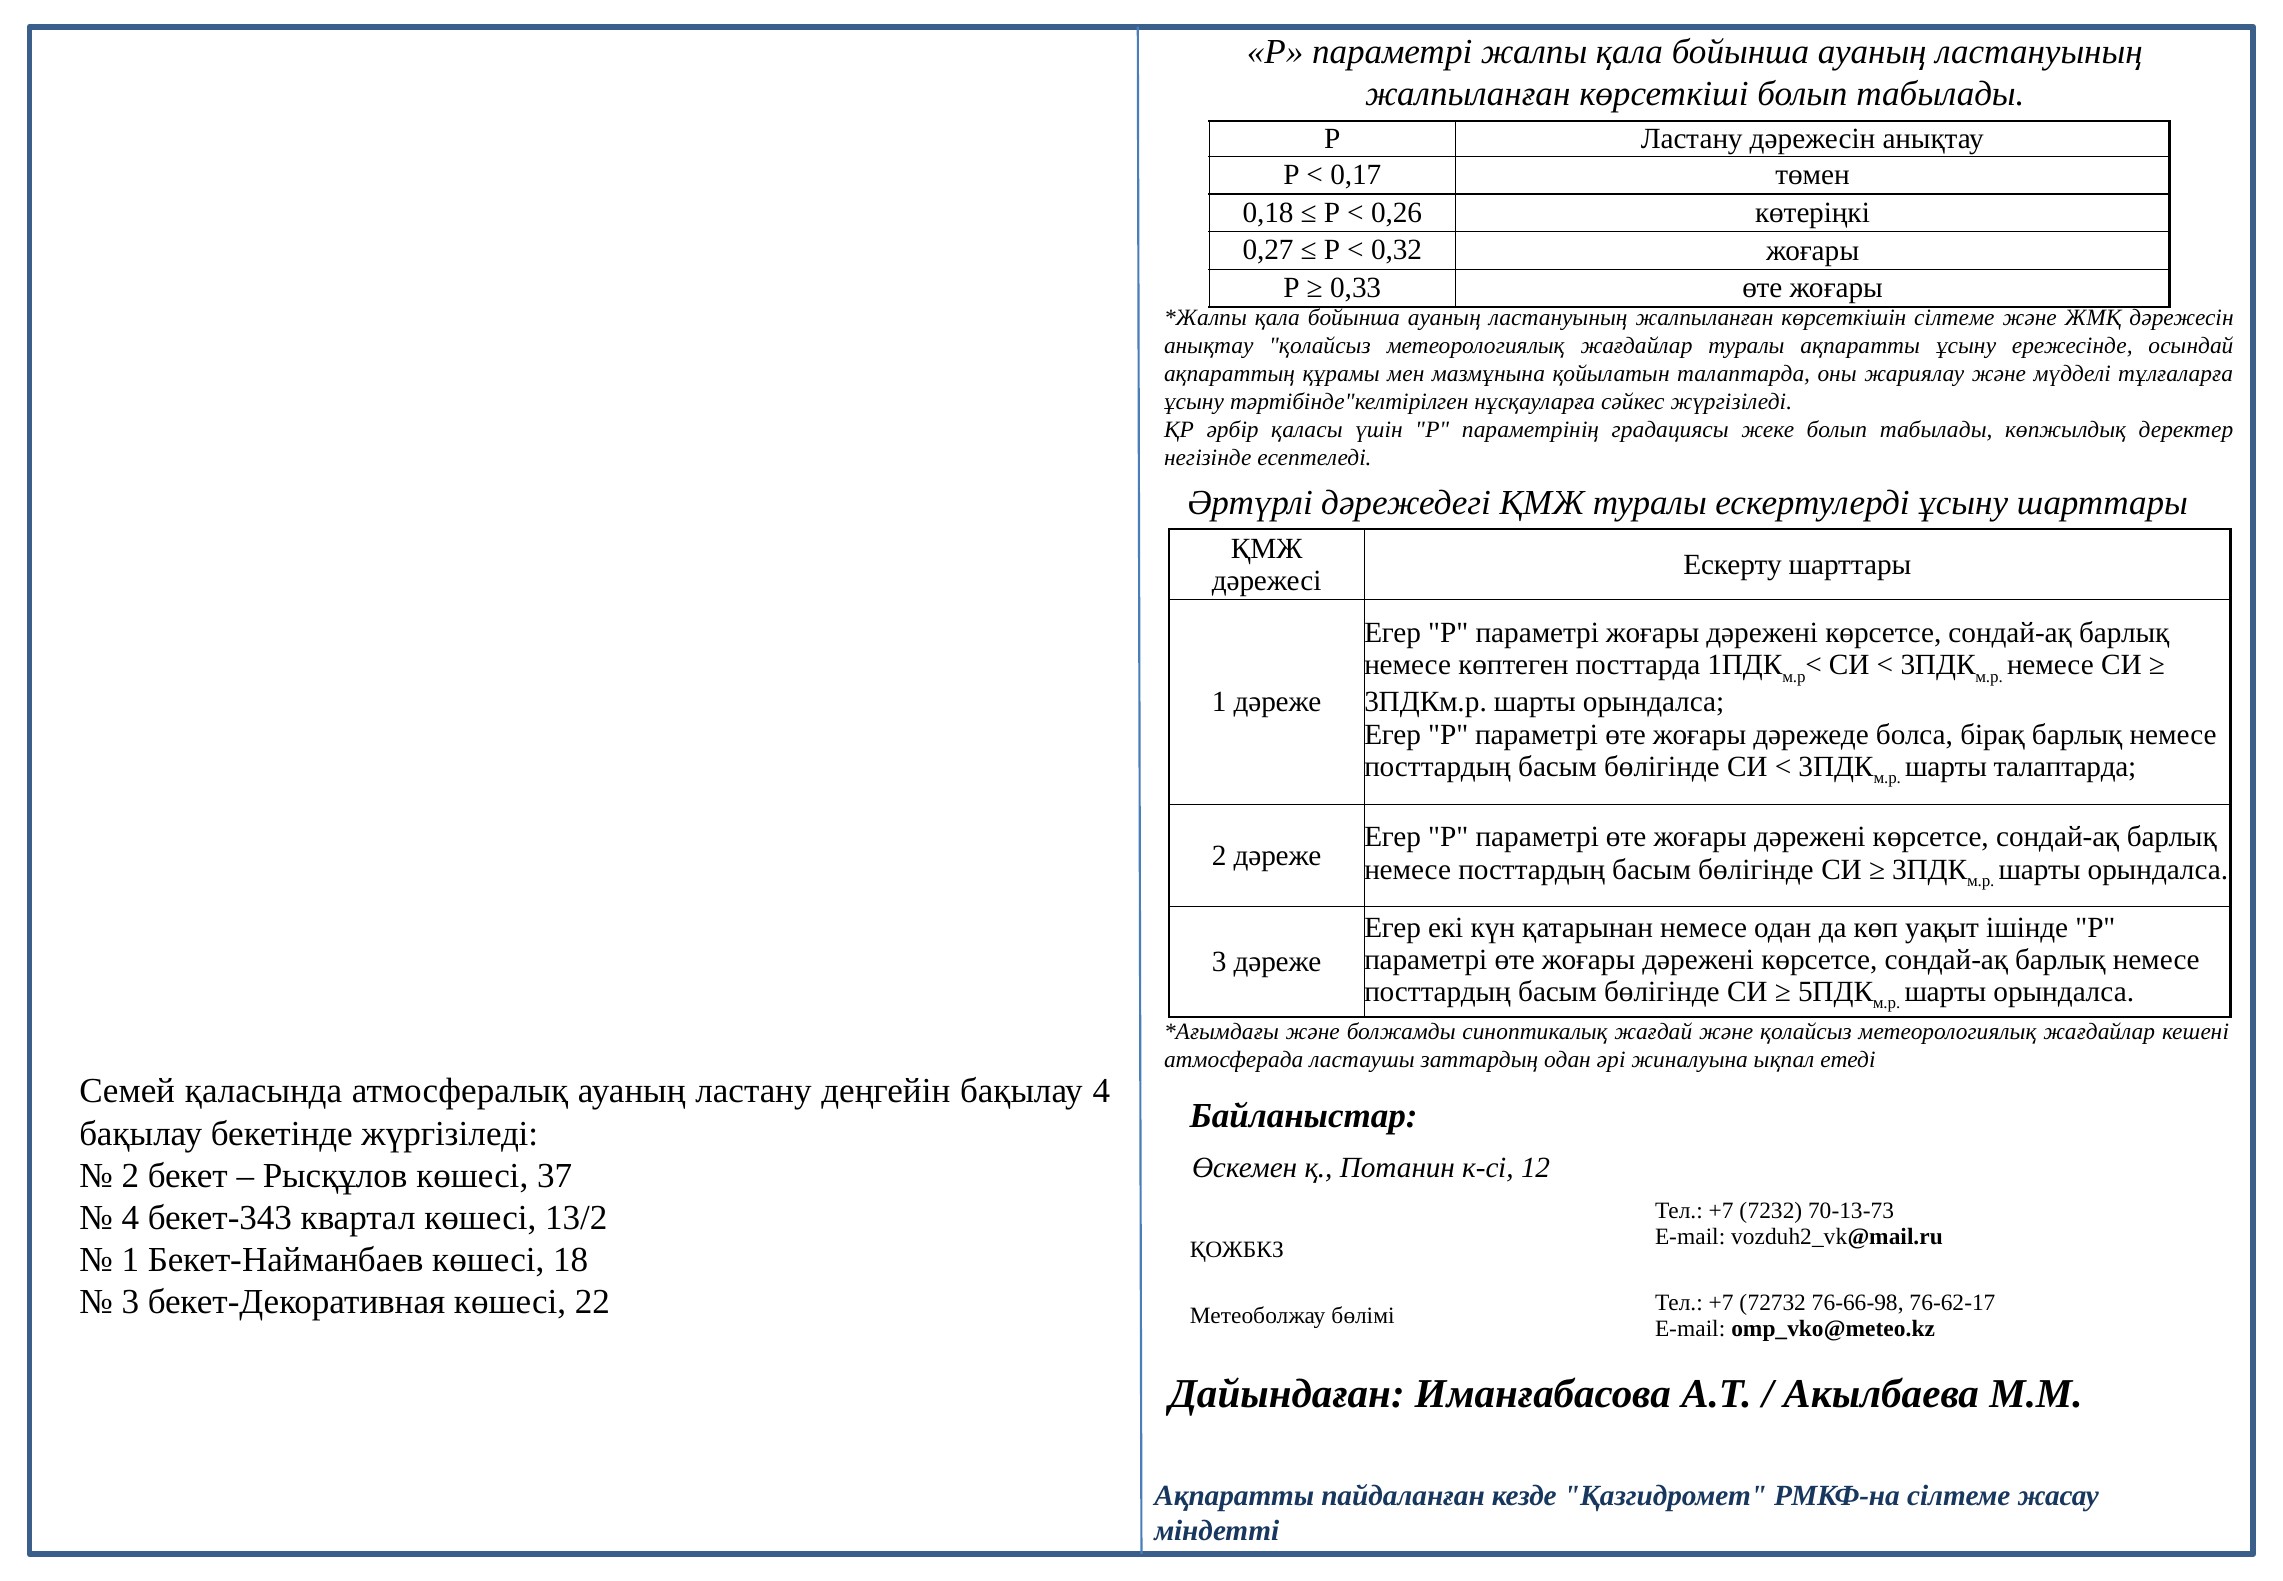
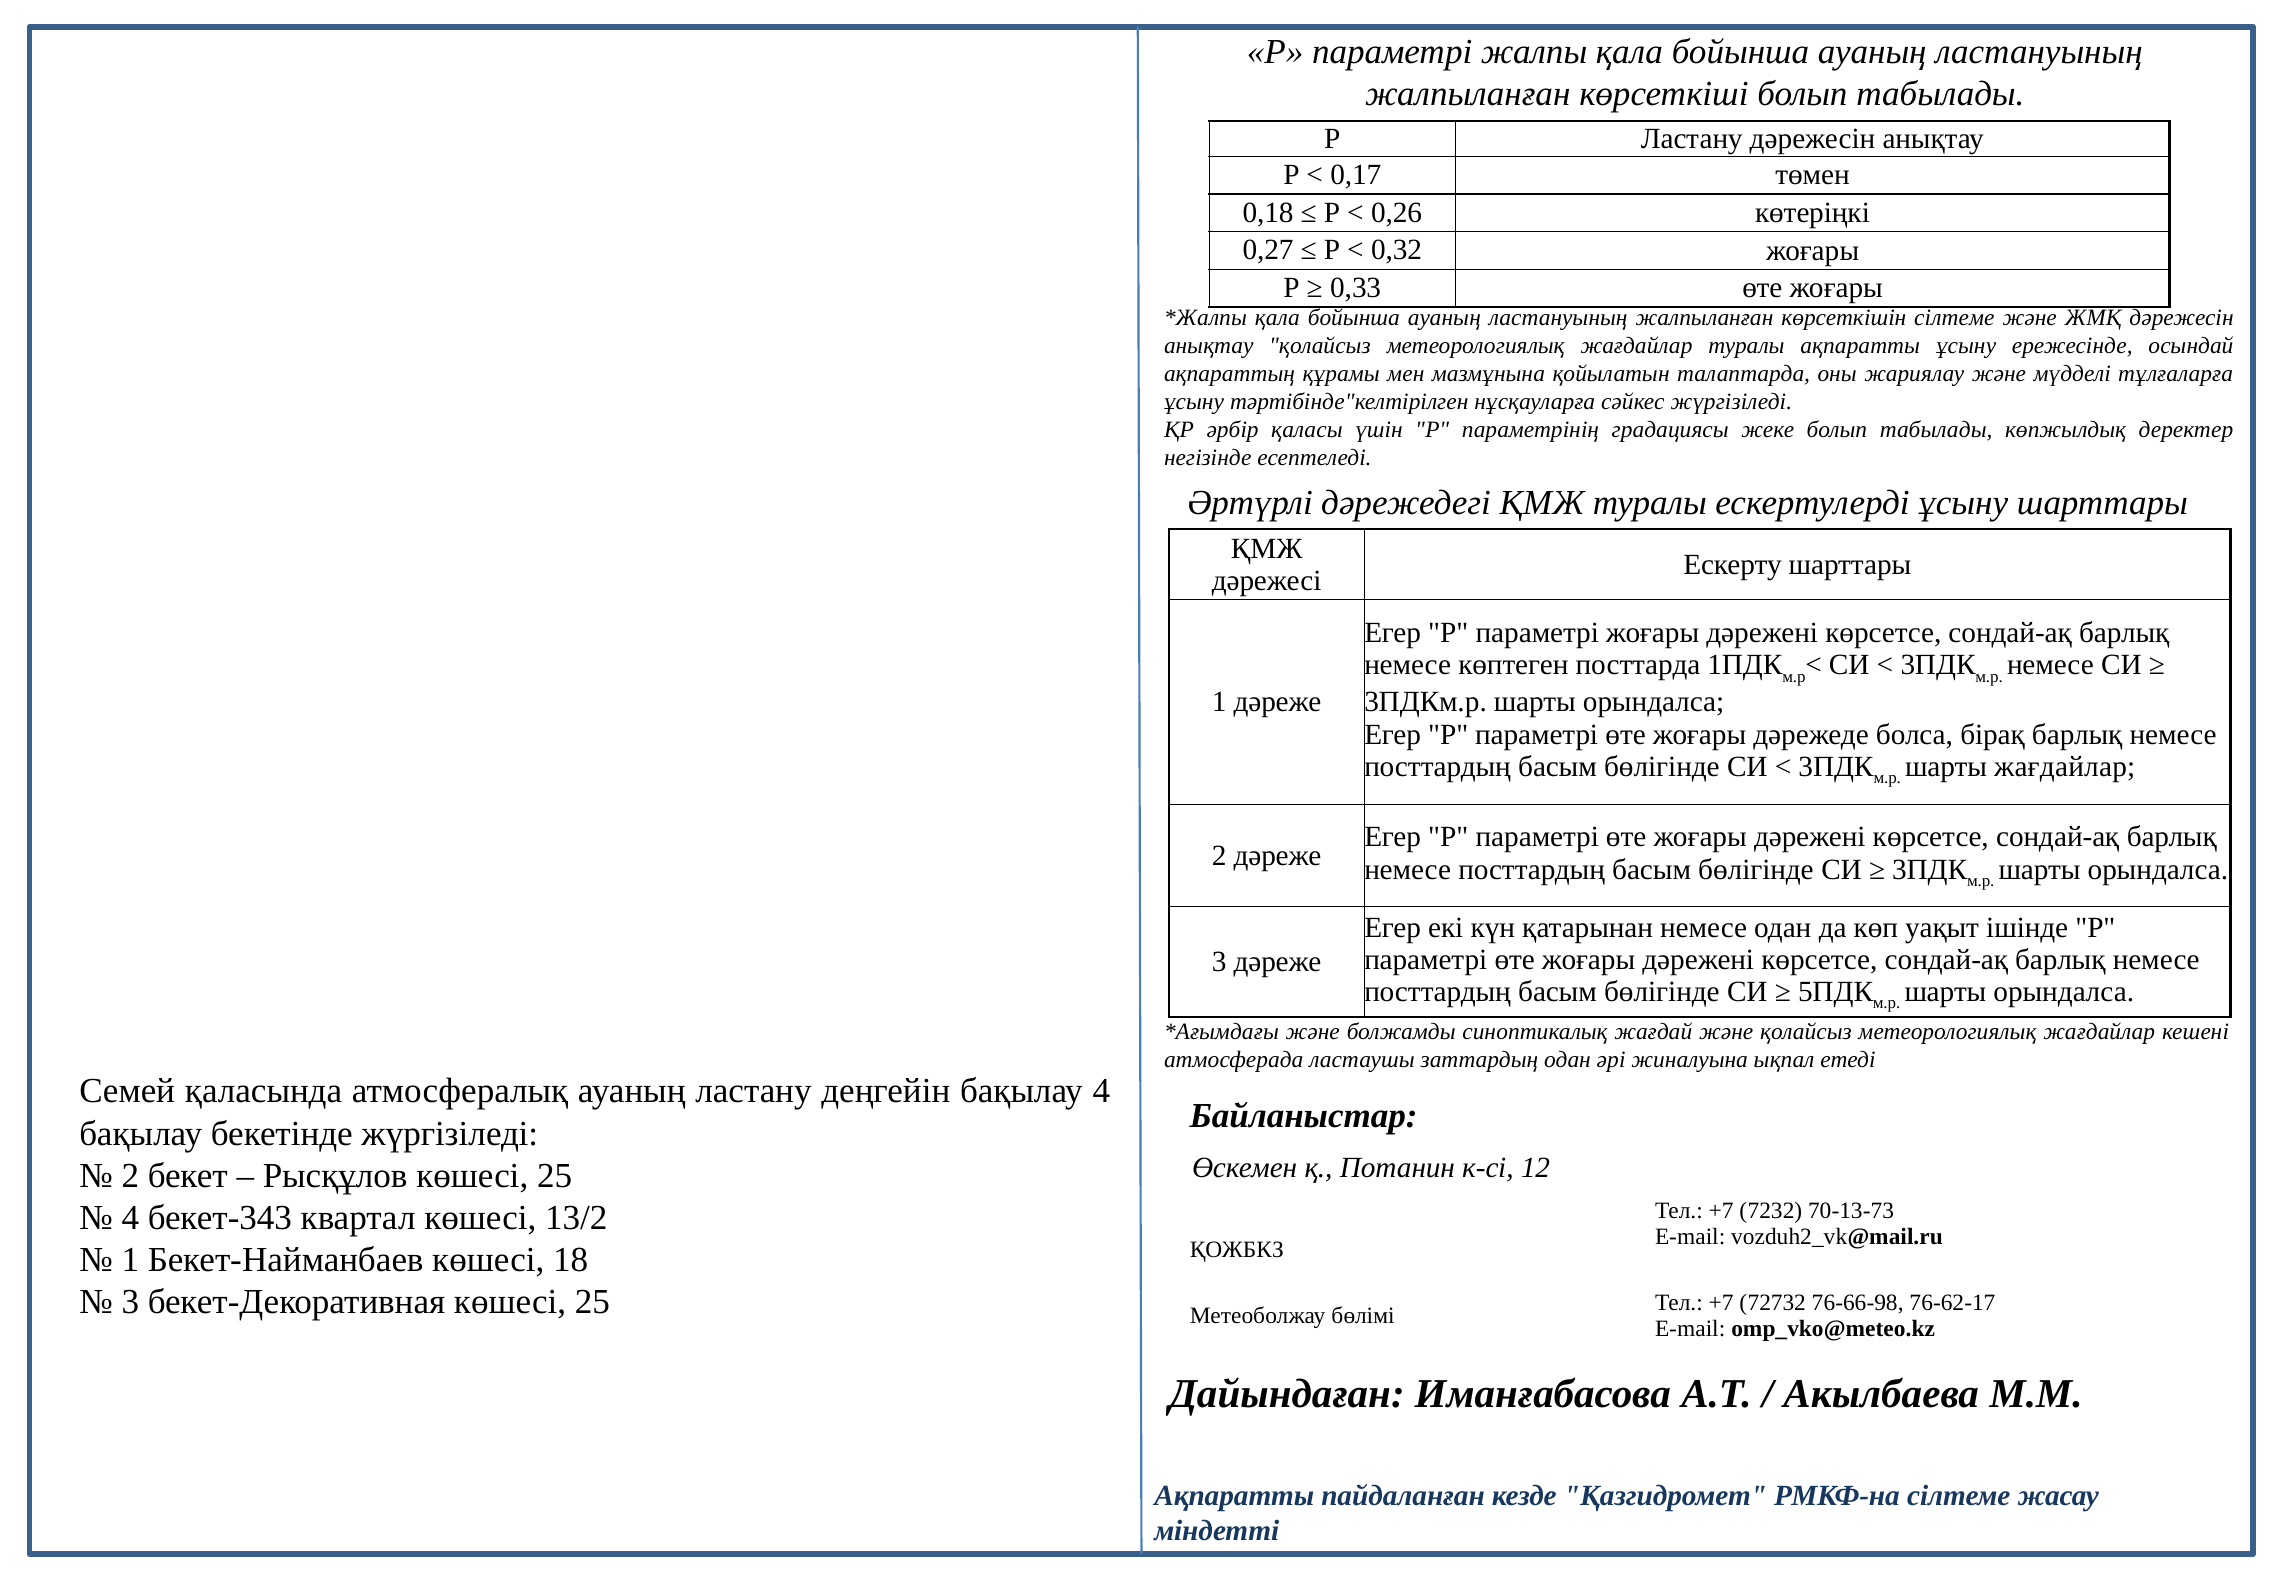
шарты талаптарда: талаптарда -> жағдайлар
Рысқұлов көшесі 37: 37 -> 25
бекет-Декоративная көшесі 22: 22 -> 25
